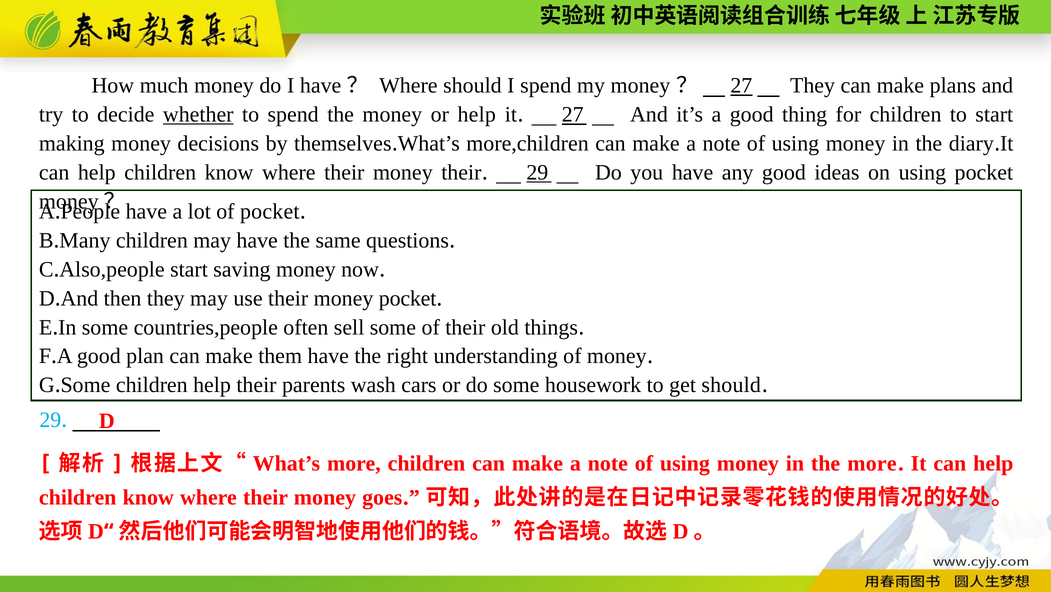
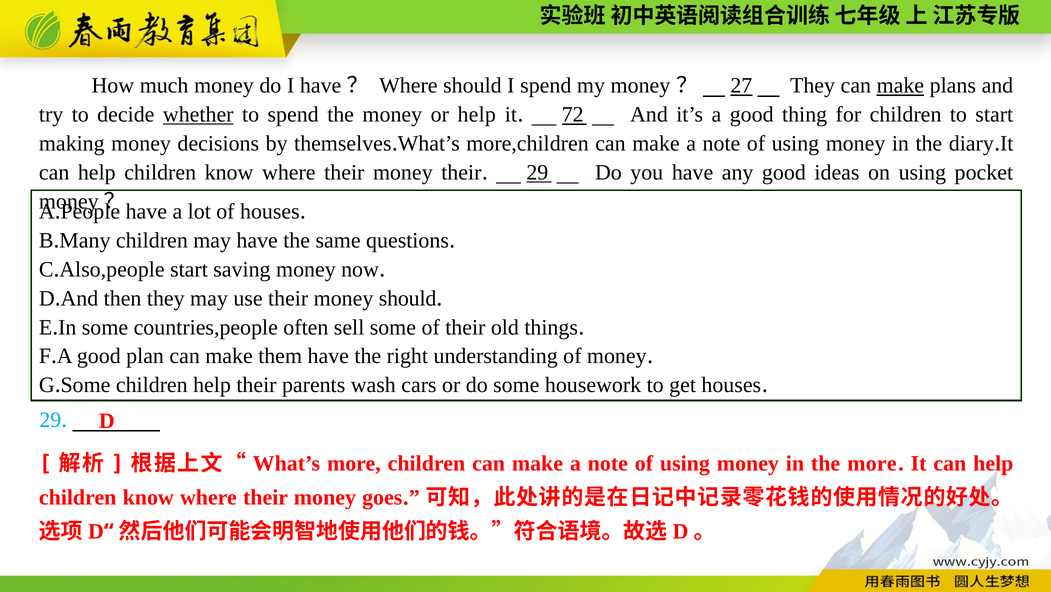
make at (900, 86) underline: none -> present
27 at (573, 114): 27 -> 72
of pocket: pocket -> houses
money pocket: pocket -> should
get should: should -> houses
